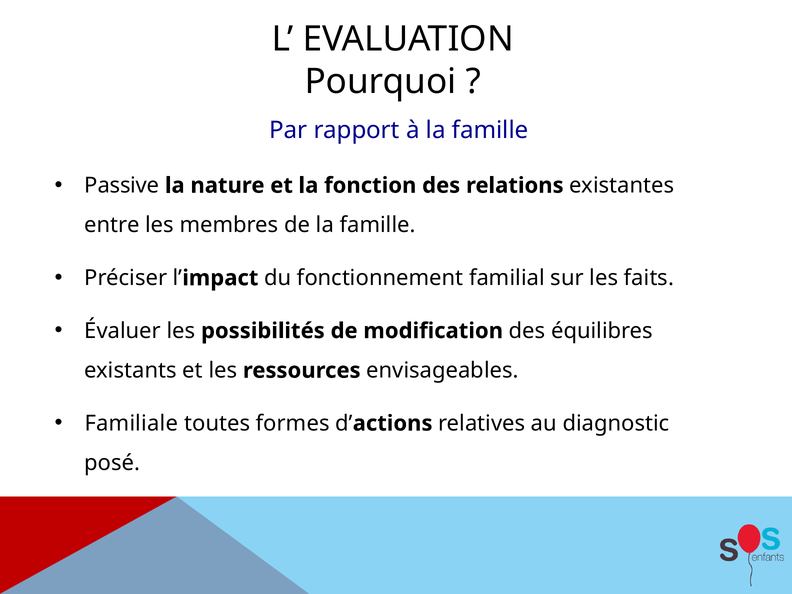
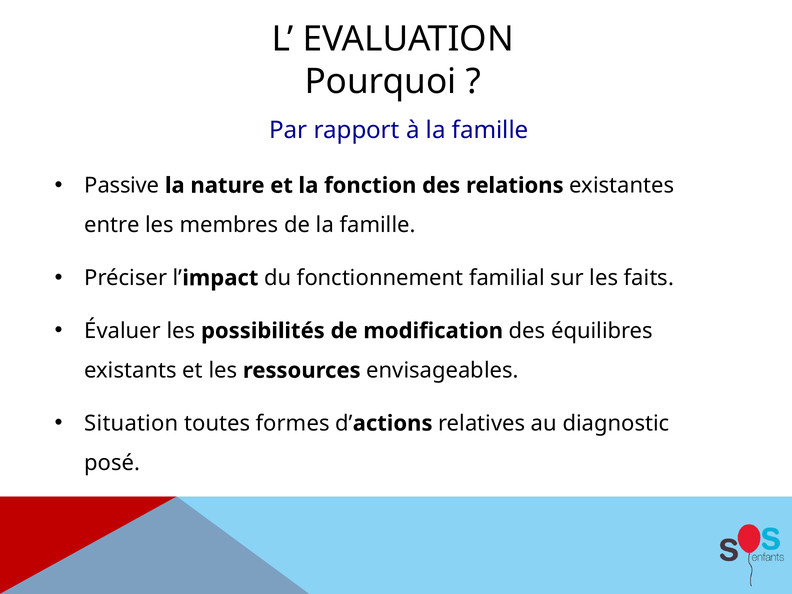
Familiale: Familiale -> Situation
